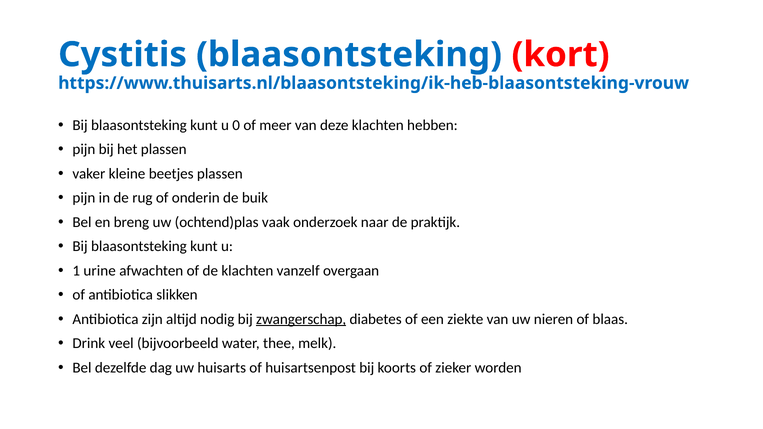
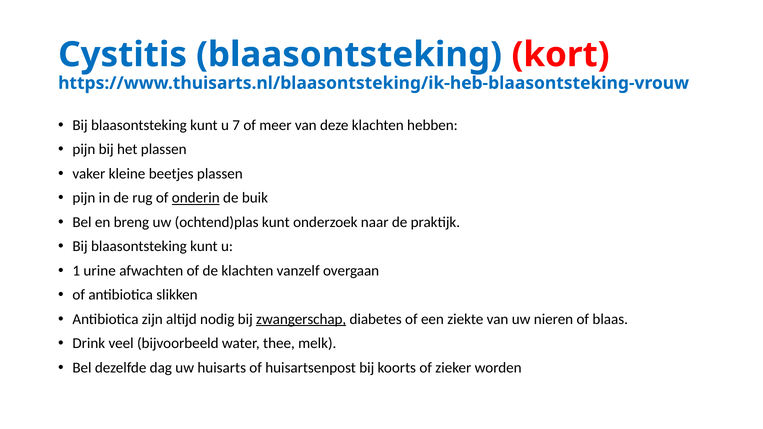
0: 0 -> 7
onderin underline: none -> present
ochtend)plas vaak: vaak -> kunt
